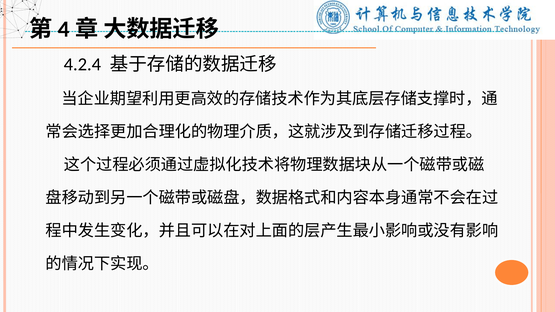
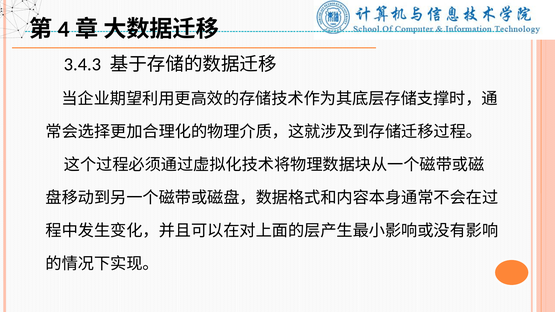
4.2.4: 4.2.4 -> 3.4.3
